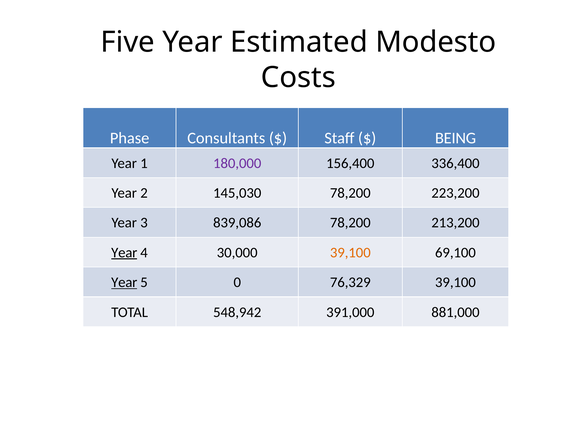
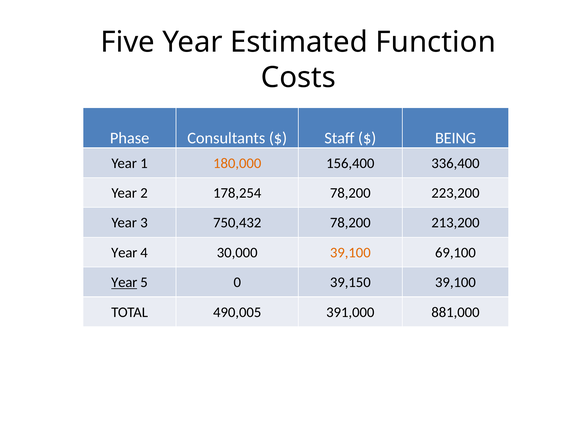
Modesto: Modesto -> Function
180,000 colour: purple -> orange
145,030: 145,030 -> 178,254
839,086: 839,086 -> 750,432
Year at (124, 253) underline: present -> none
76,329: 76,329 -> 39,150
548,942: 548,942 -> 490,005
